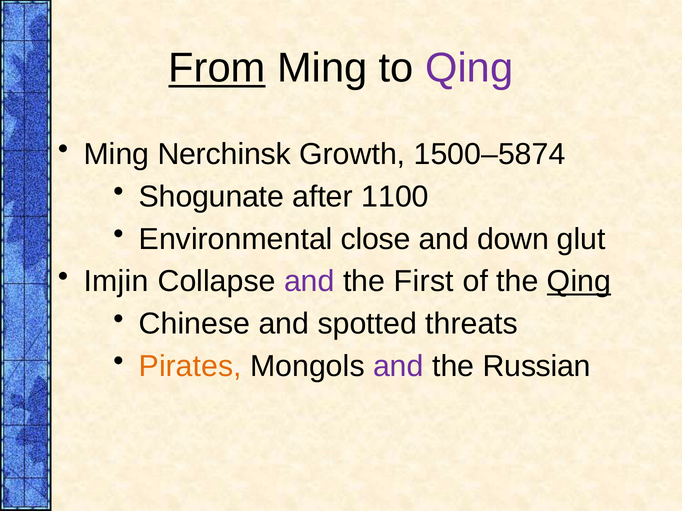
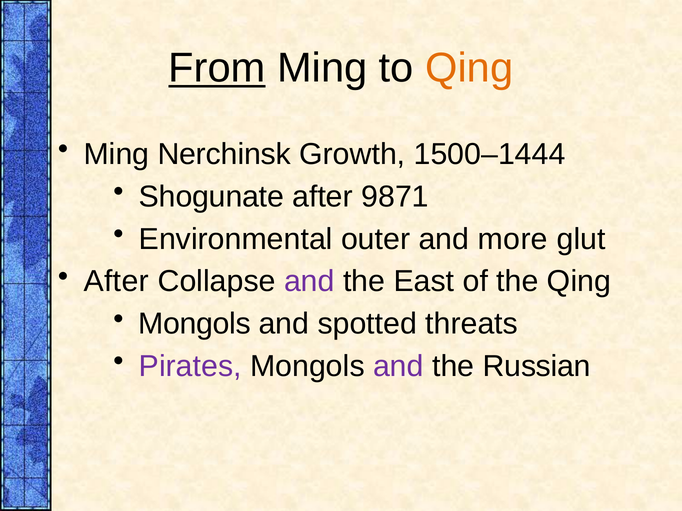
Qing at (469, 68) colour: purple -> orange
1500–5874: 1500–5874 -> 1500–1444
1100: 1100 -> 9871
close: close -> outer
down: down -> more
Imjin at (116, 282): Imjin -> After
First: First -> East
Qing at (579, 282) underline: present -> none
Chinese at (195, 324): Chinese -> Mongols
Pirates colour: orange -> purple
